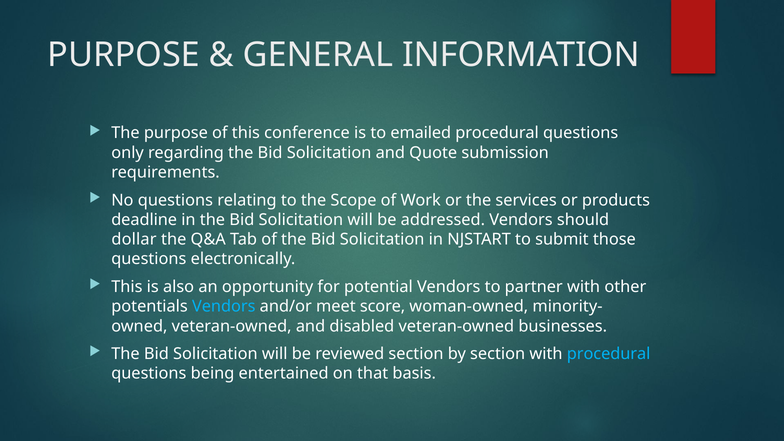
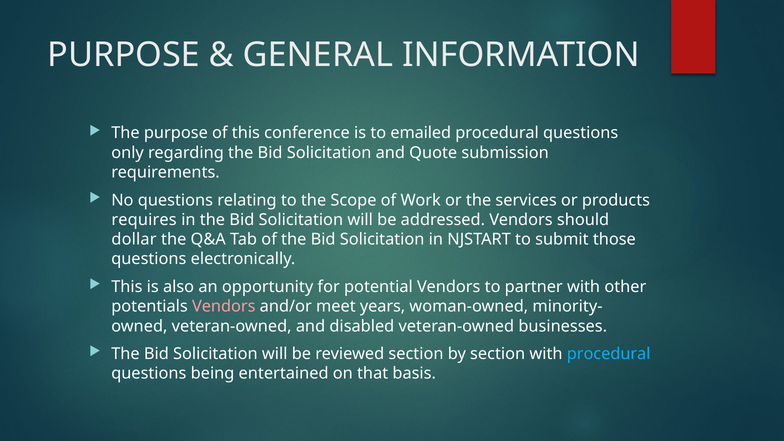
deadline: deadline -> requires
Vendors at (224, 306) colour: light blue -> pink
score: score -> years
